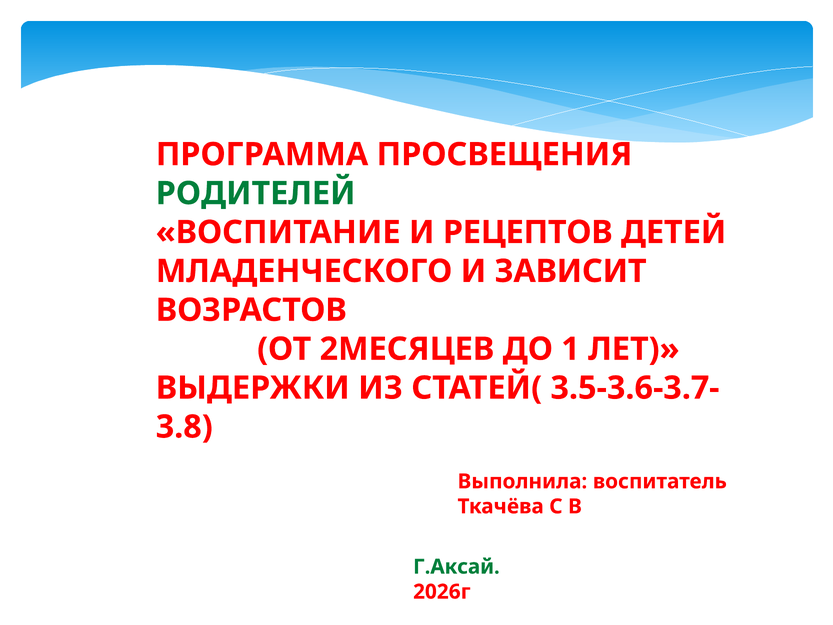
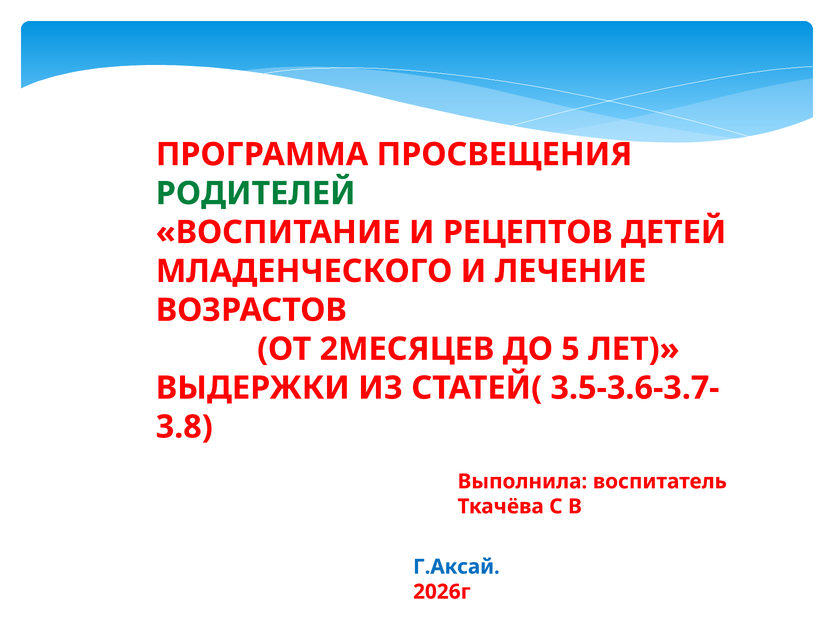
ЗАВИСИТ: ЗАВИСИТ -> ЛЕЧЕНИЕ
1: 1 -> 5
Г.Аксай colour: green -> blue
